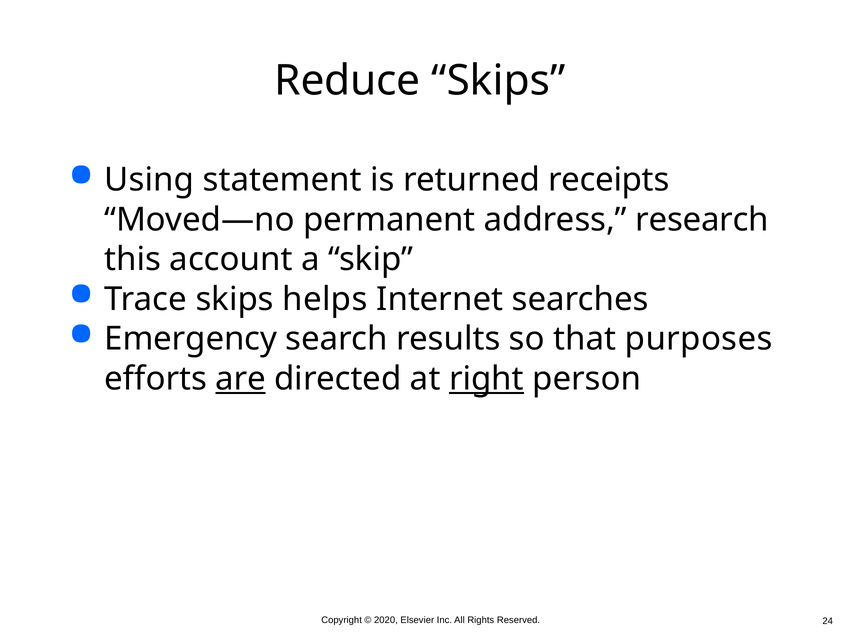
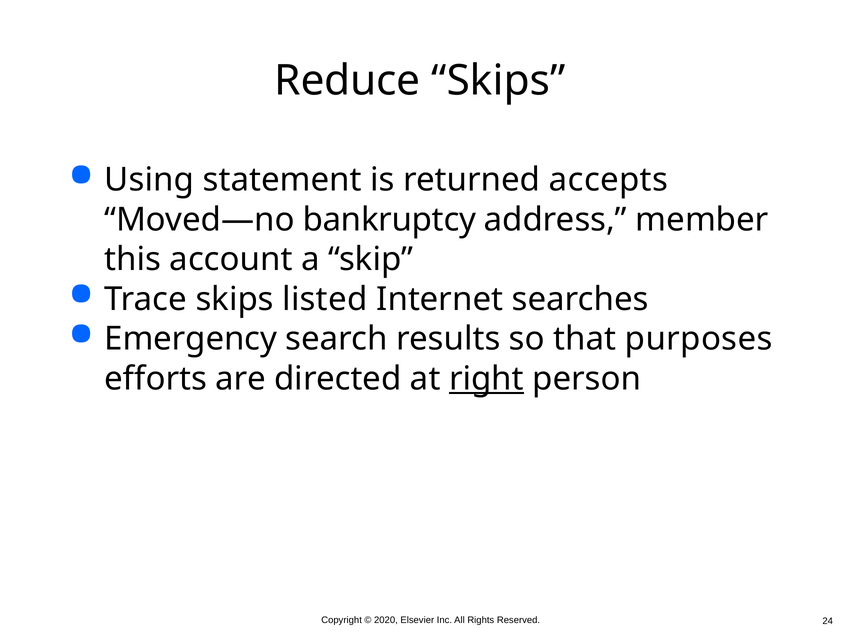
receipts: receipts -> accepts
permanent: permanent -> bankruptcy
research: research -> member
helps: helps -> listed
are underline: present -> none
